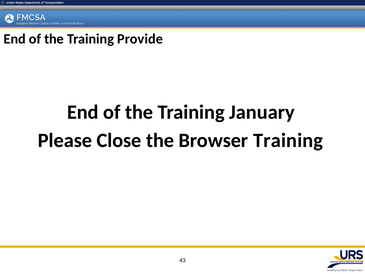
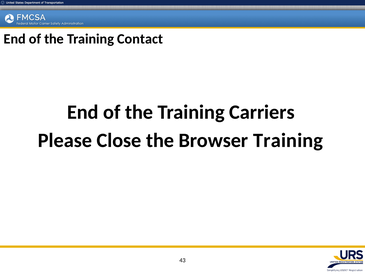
Provide: Provide -> Contact
January: January -> Carriers
